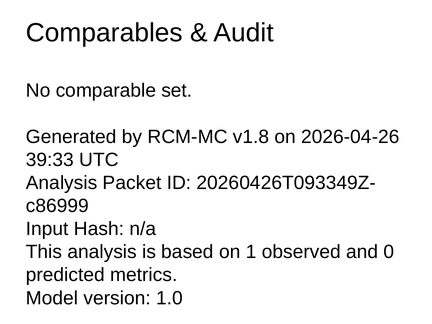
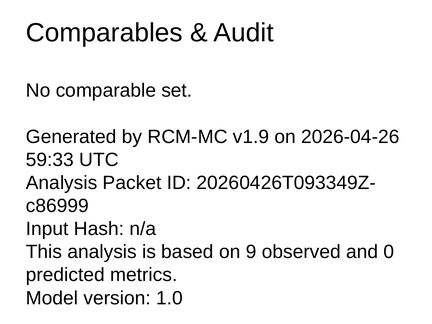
v1.8: v1.8 -> v1.9
39:33: 39:33 -> 59:33
1: 1 -> 9
